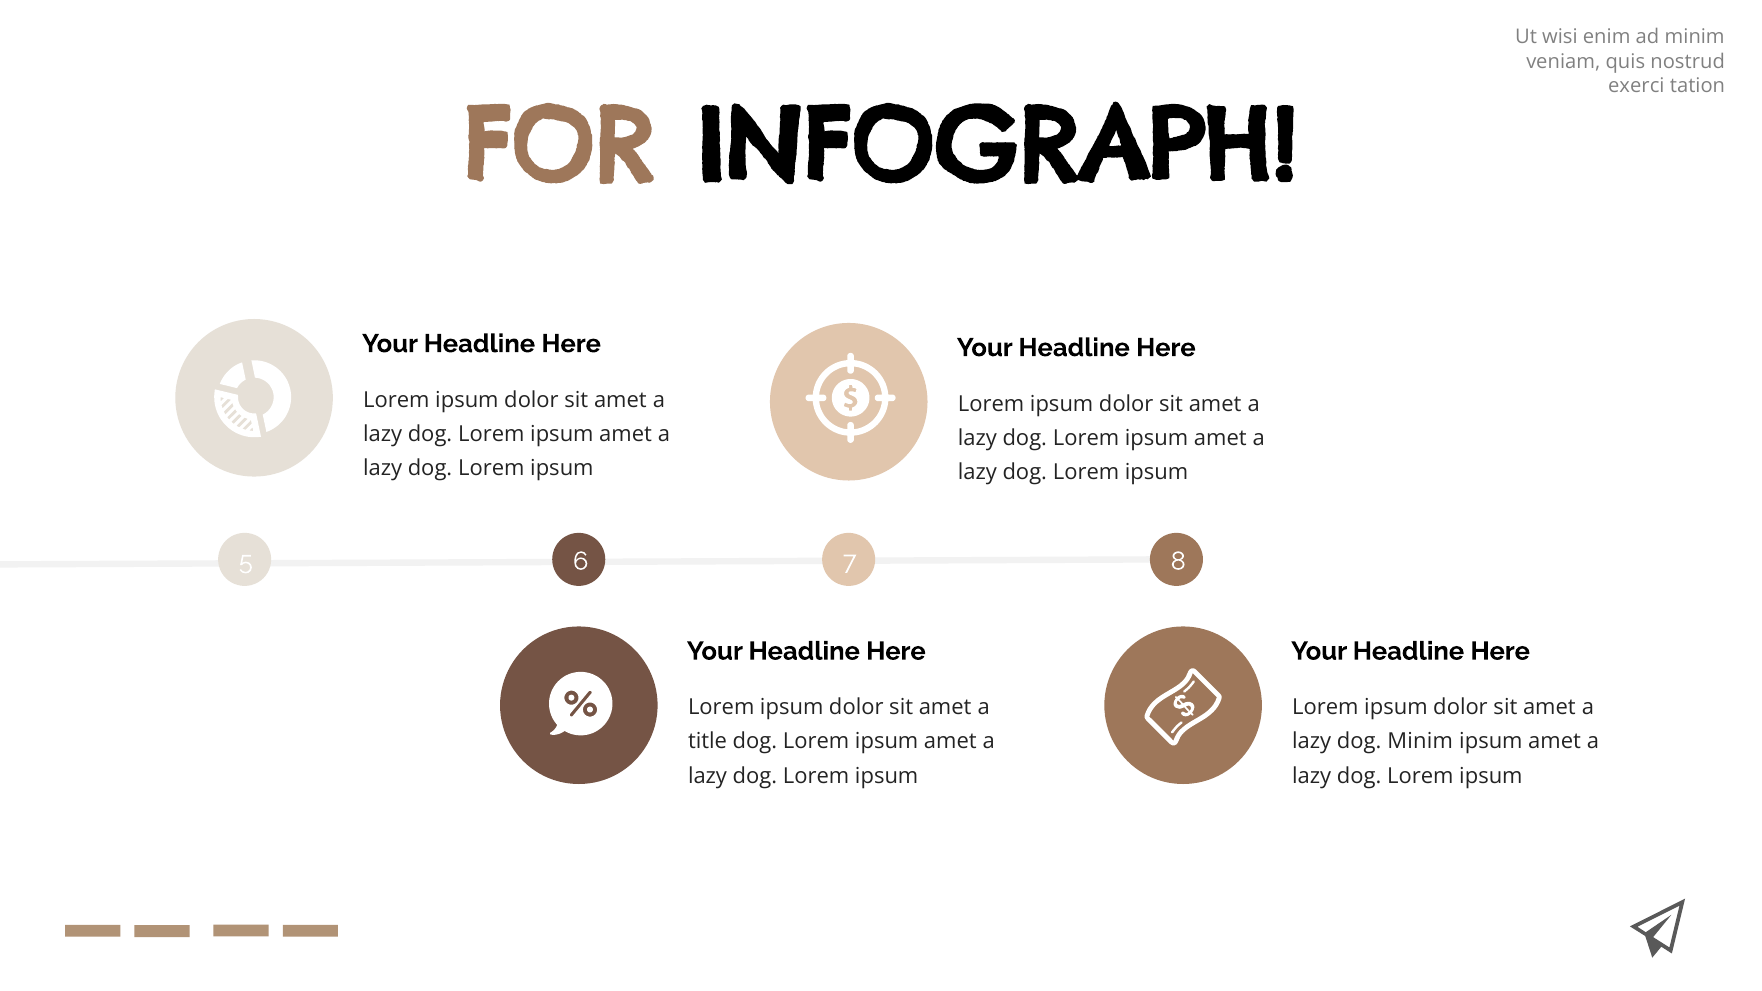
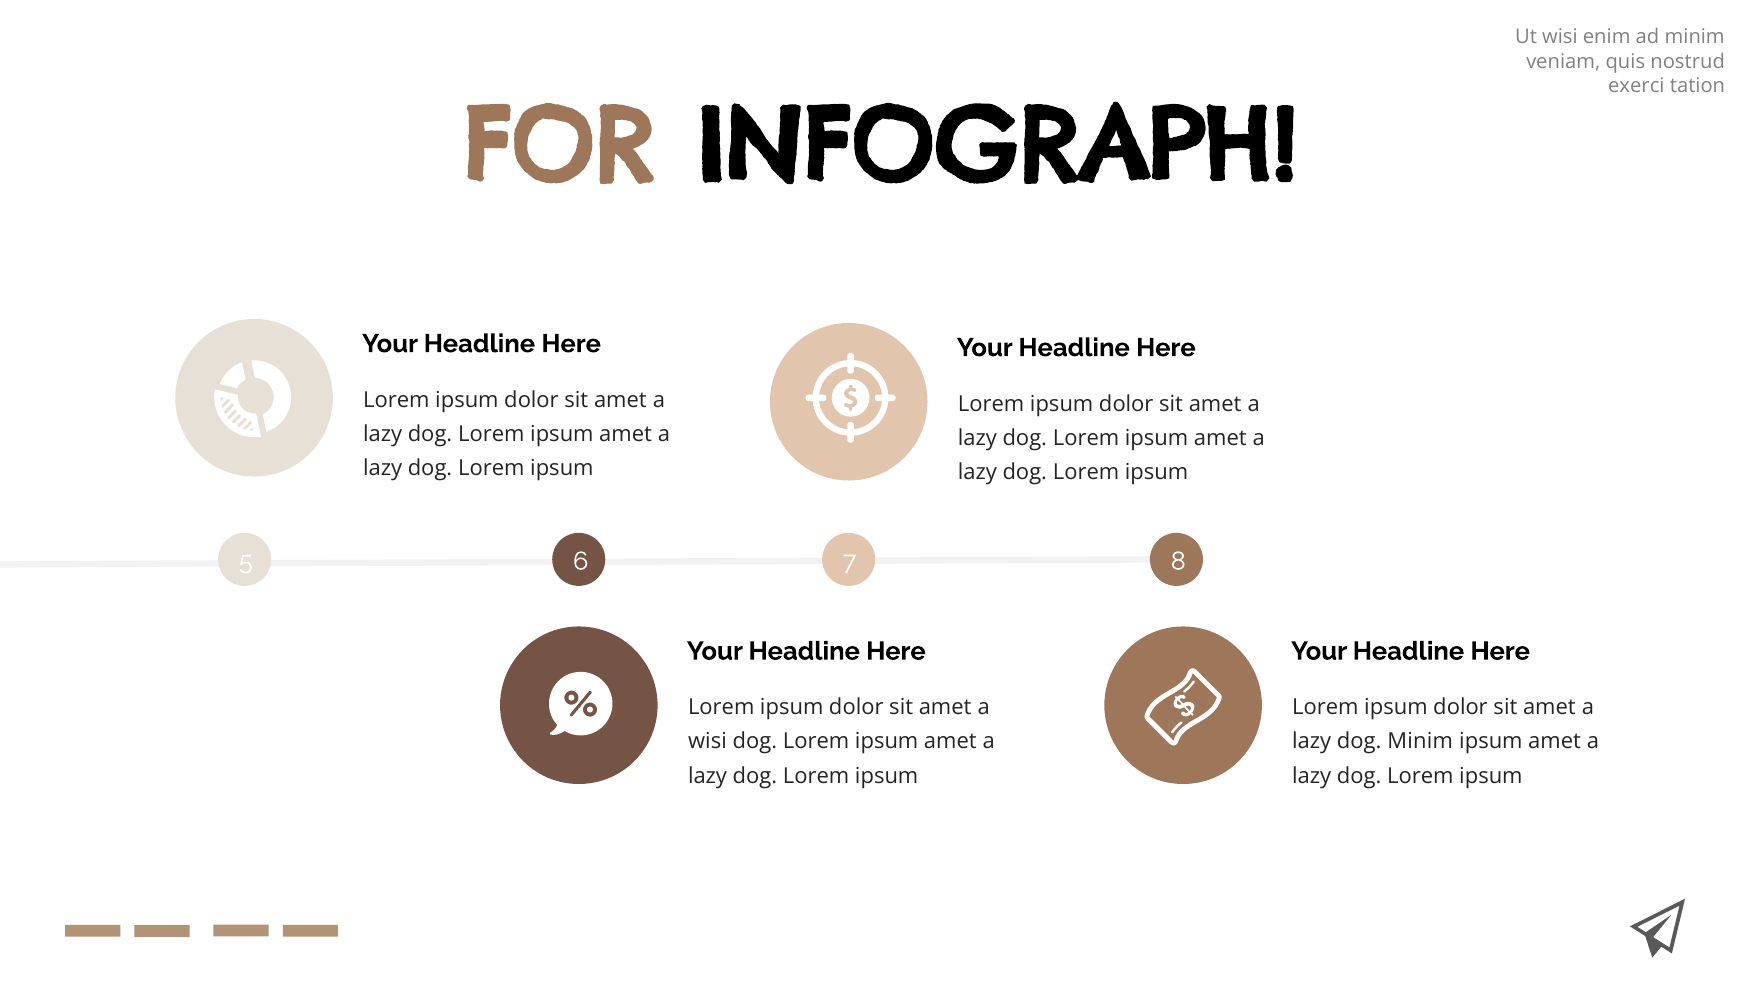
title at (707, 742): title -> wisi
